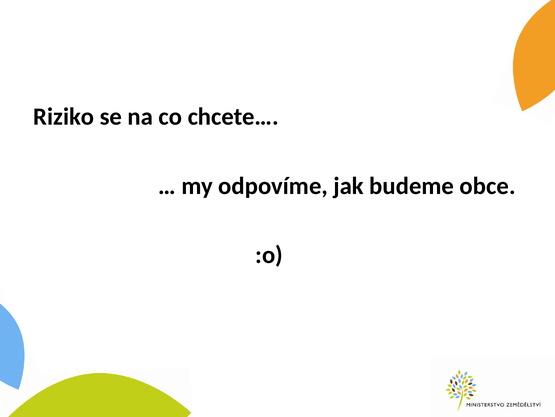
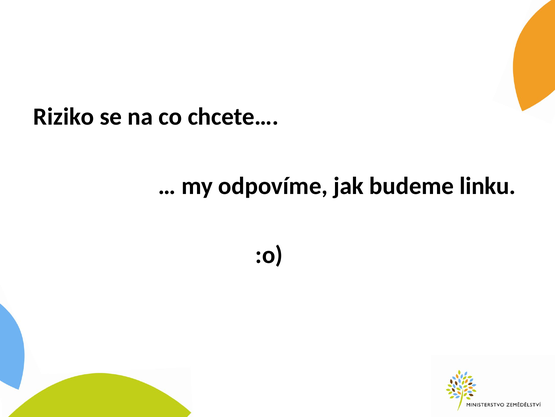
obce: obce -> linku
